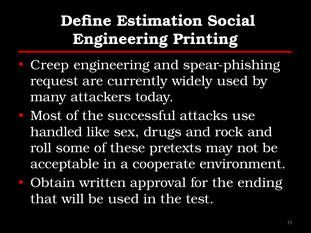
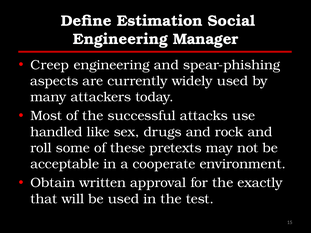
Printing: Printing -> Manager
request: request -> aspects
ending: ending -> exactly
